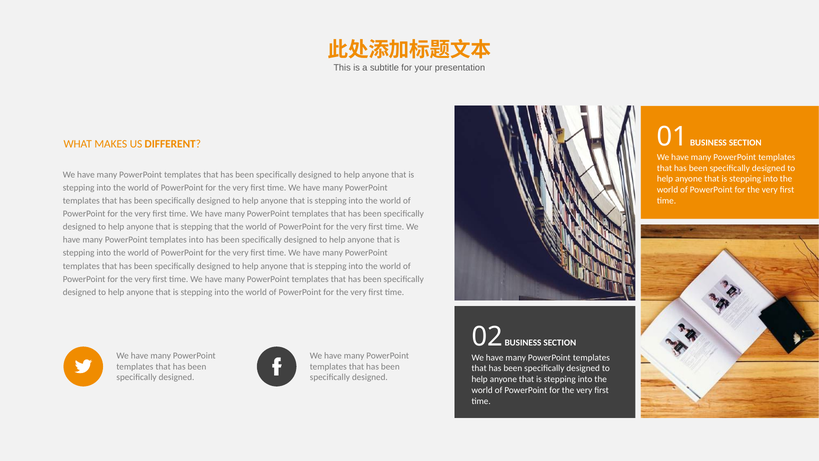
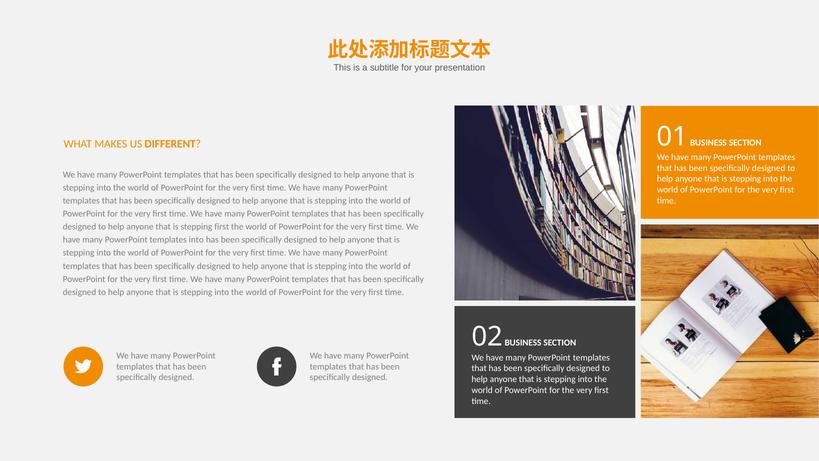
stepping that: that -> first
